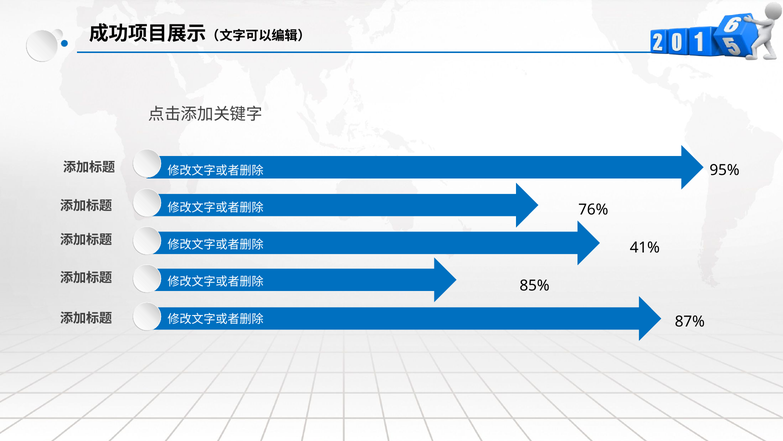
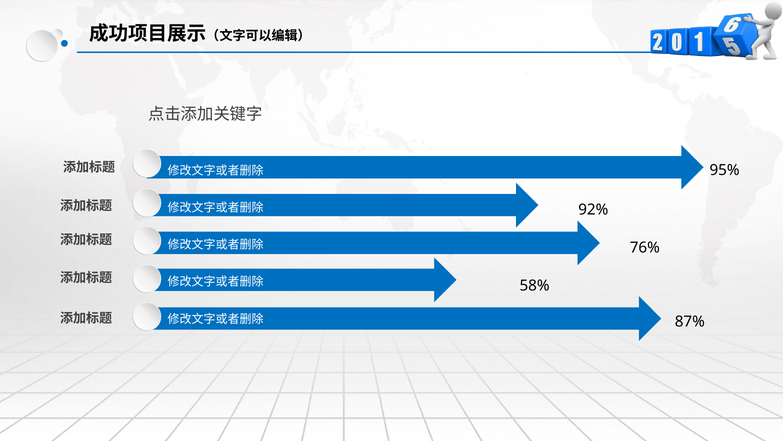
76%: 76% -> 92%
41%: 41% -> 76%
85%: 85% -> 58%
